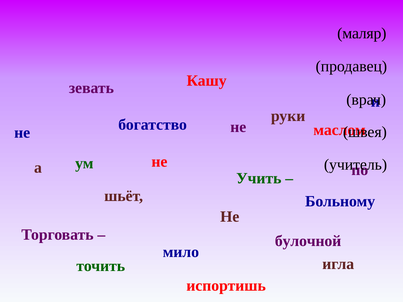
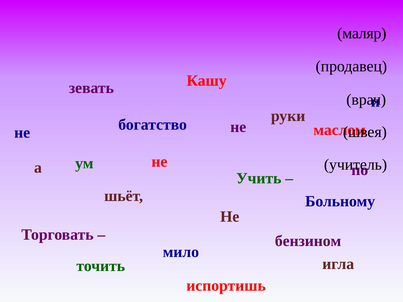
булочной: булочной -> бензином
